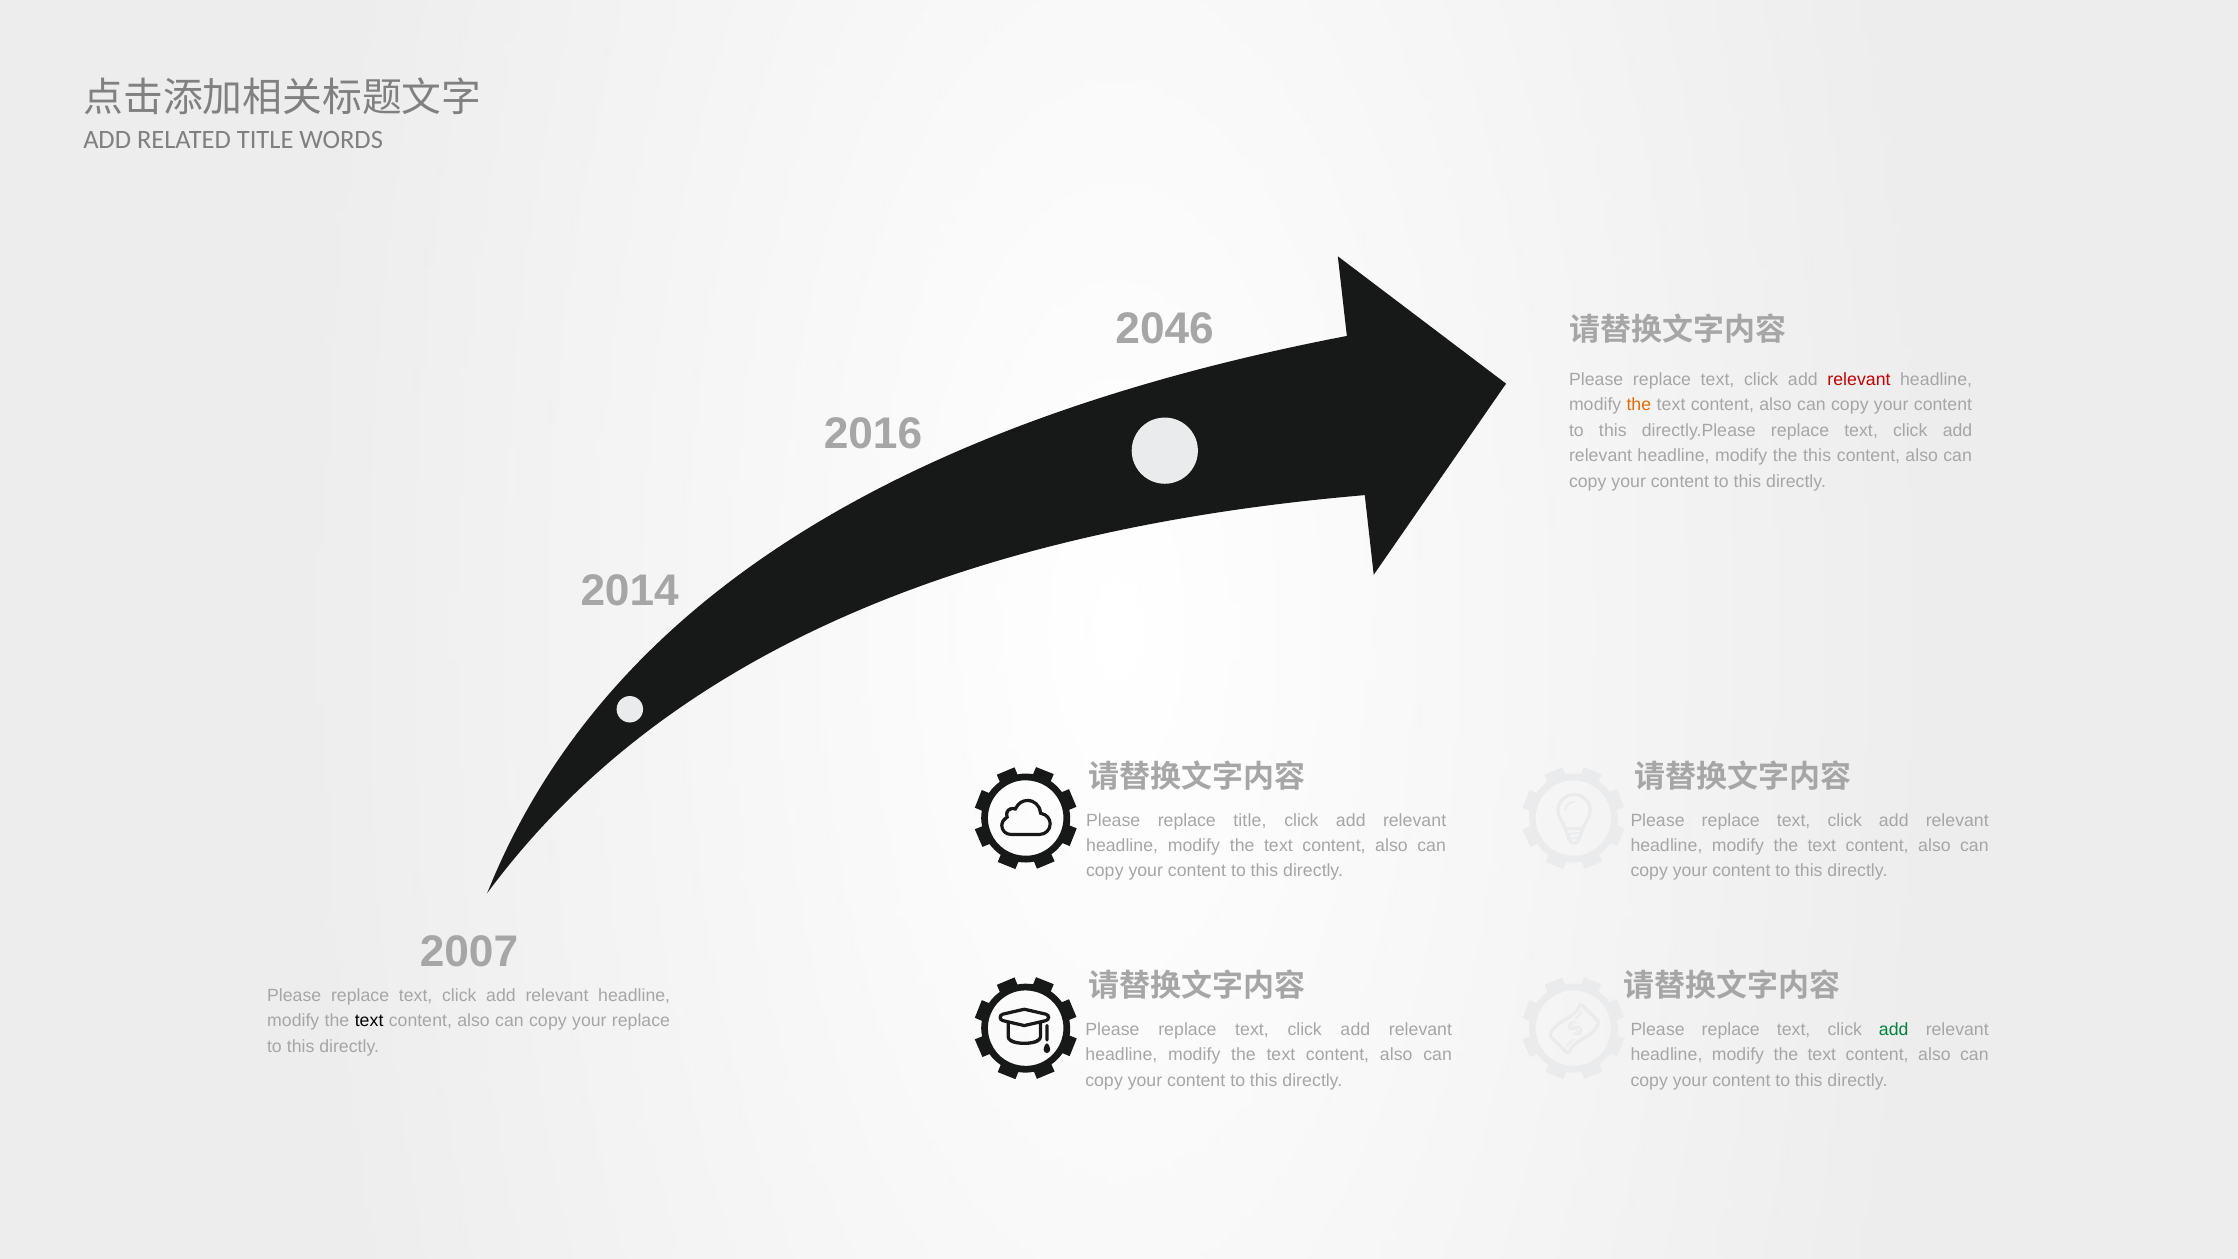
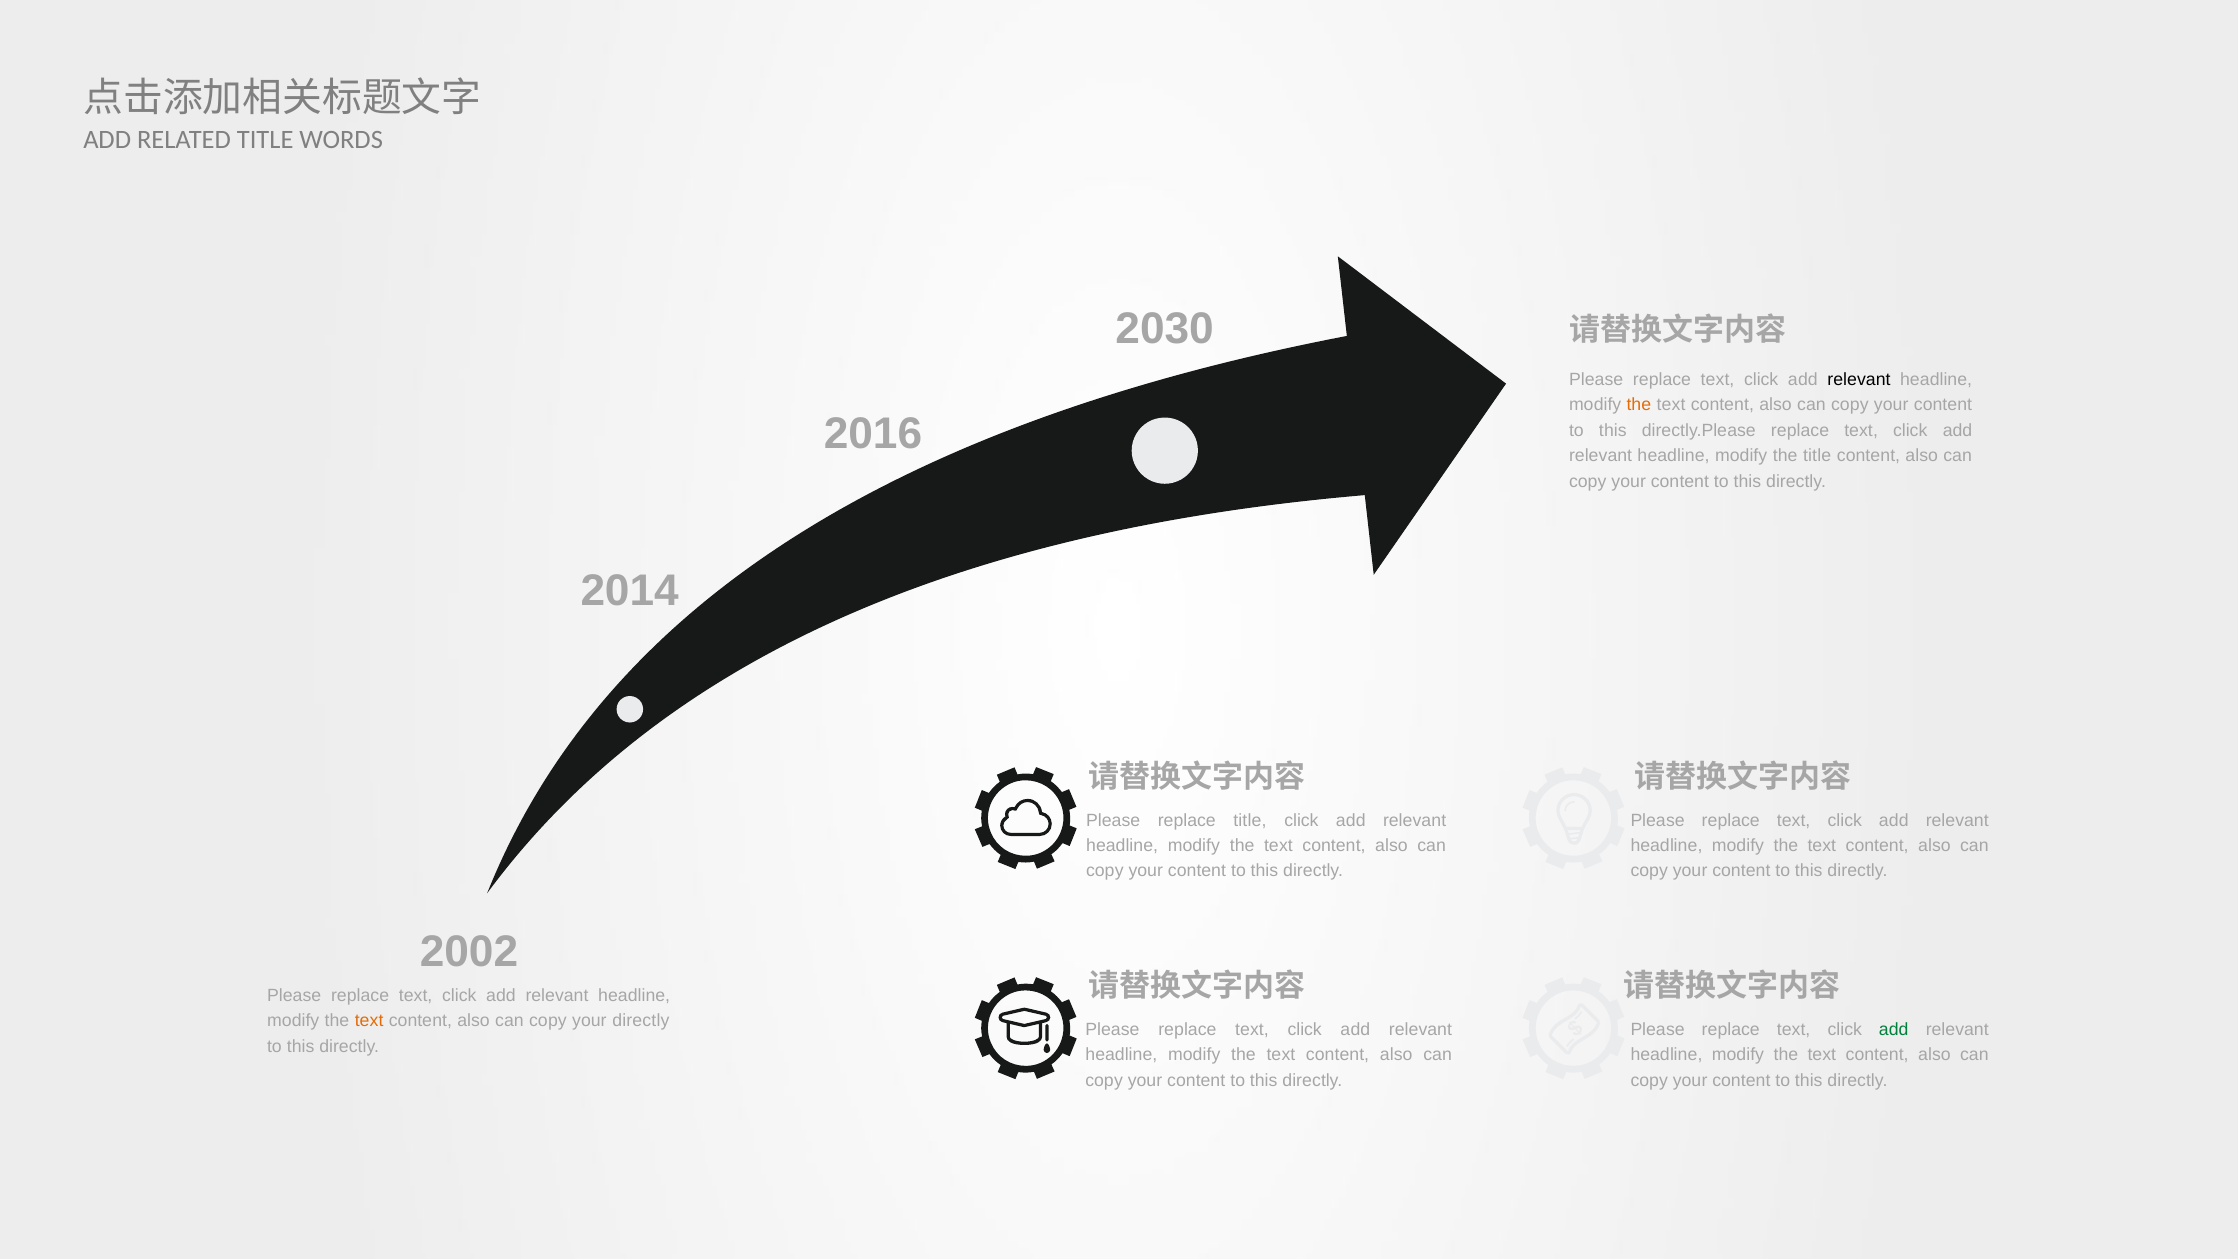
2046: 2046 -> 2030
relevant at (1859, 380) colour: red -> black
the this: this -> title
2007: 2007 -> 2002
text at (369, 1021) colour: black -> orange
your replace: replace -> directly
